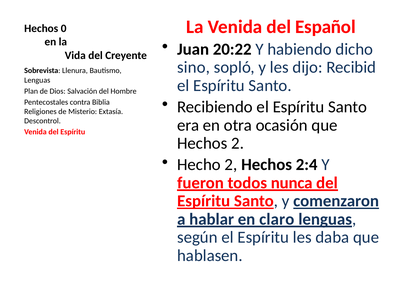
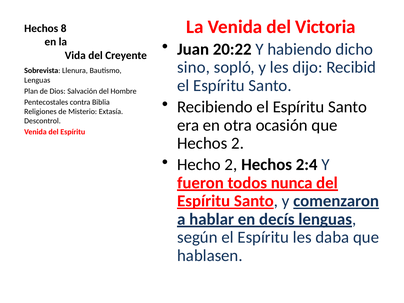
Español: Español -> Victoria
0: 0 -> 8
claro: claro -> decís
